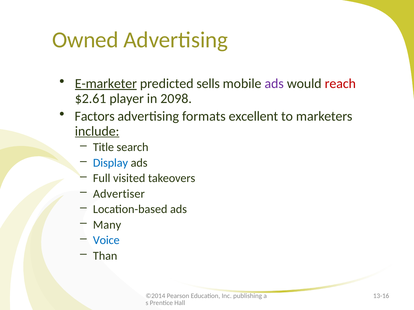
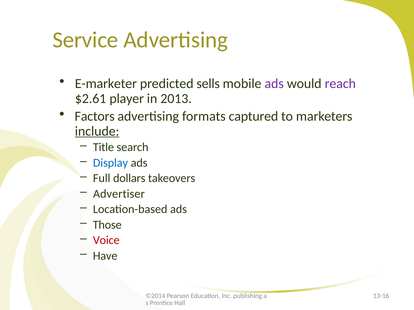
Owned: Owned -> Service
E-marketer underline: present -> none
reach colour: red -> purple
2098: 2098 -> 2013
excellent: excellent -> captured
visited: visited -> dollars
Many: Many -> Those
Voice colour: blue -> red
Than: Than -> Have
